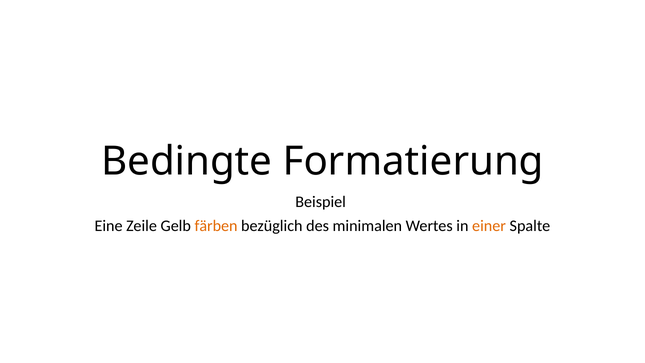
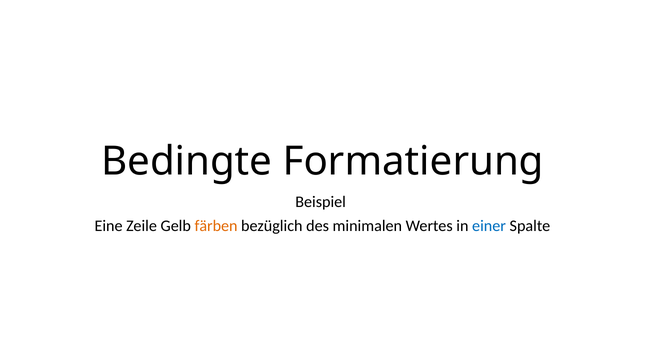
einer colour: orange -> blue
